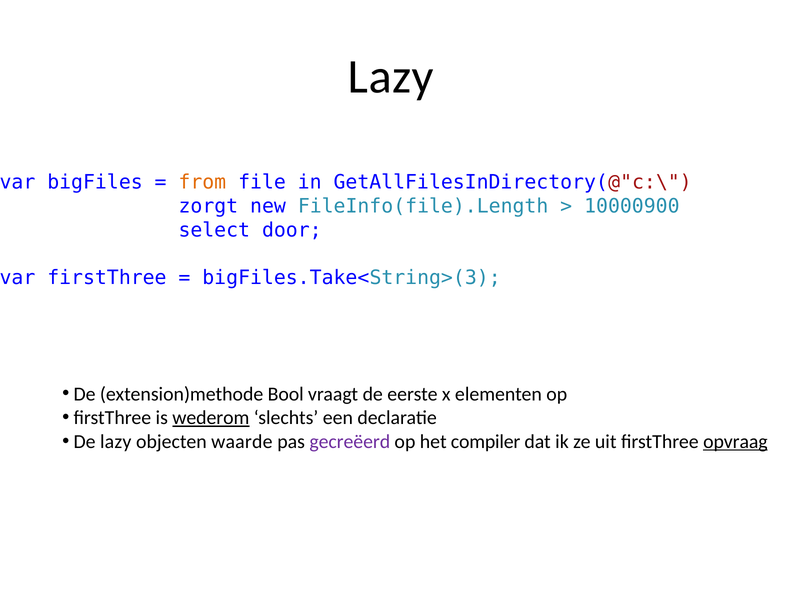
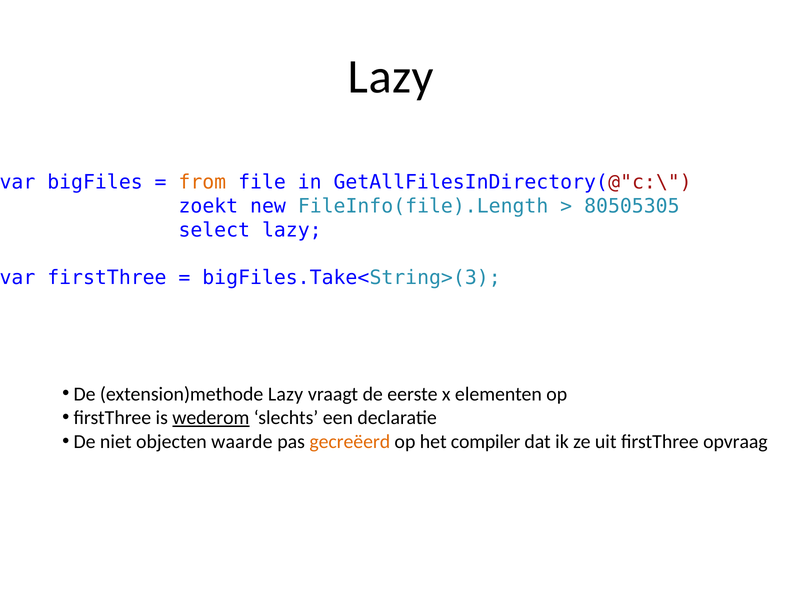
zorgt: zorgt -> zoekt
10000900: 10000900 -> 80505305
select door: door -> lazy
extension)methode Bool: Bool -> Lazy
De lazy: lazy -> niet
gecreëerd colour: purple -> orange
opvraag underline: present -> none
